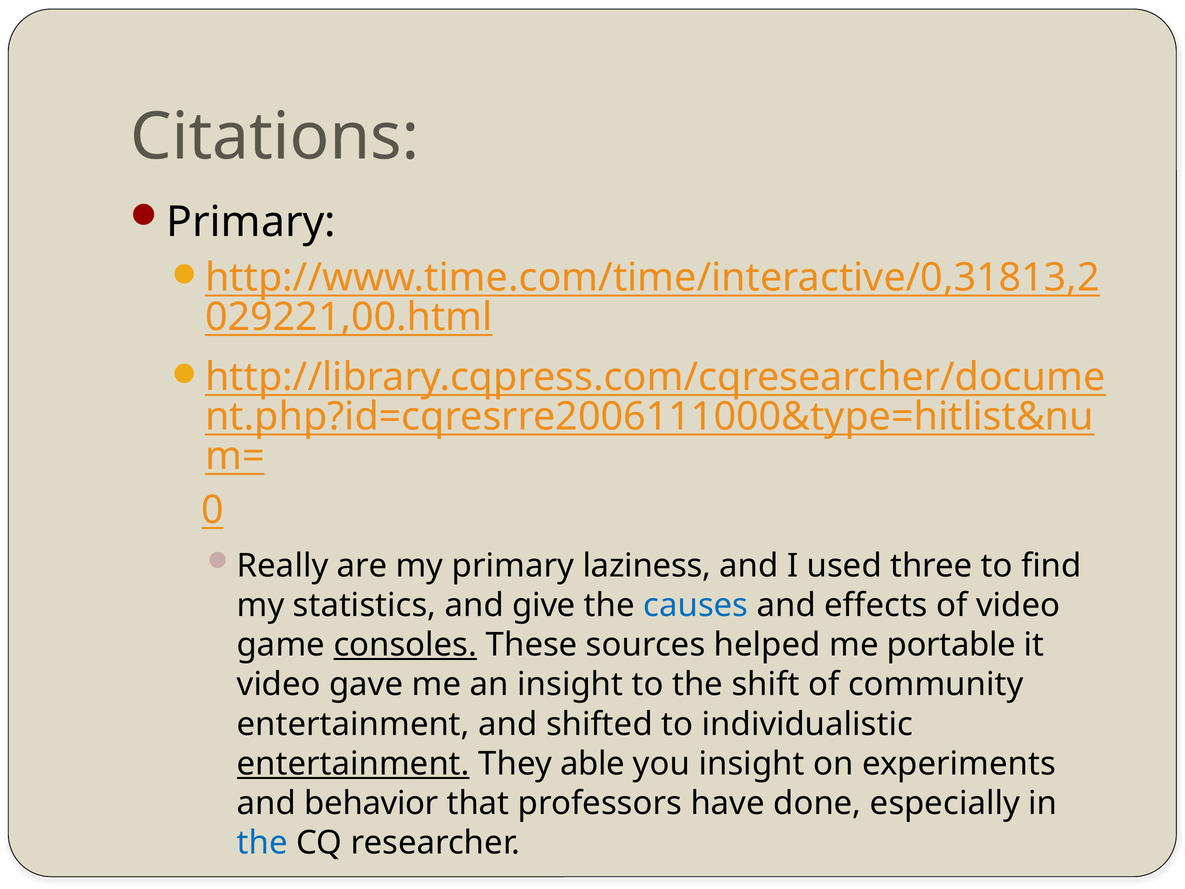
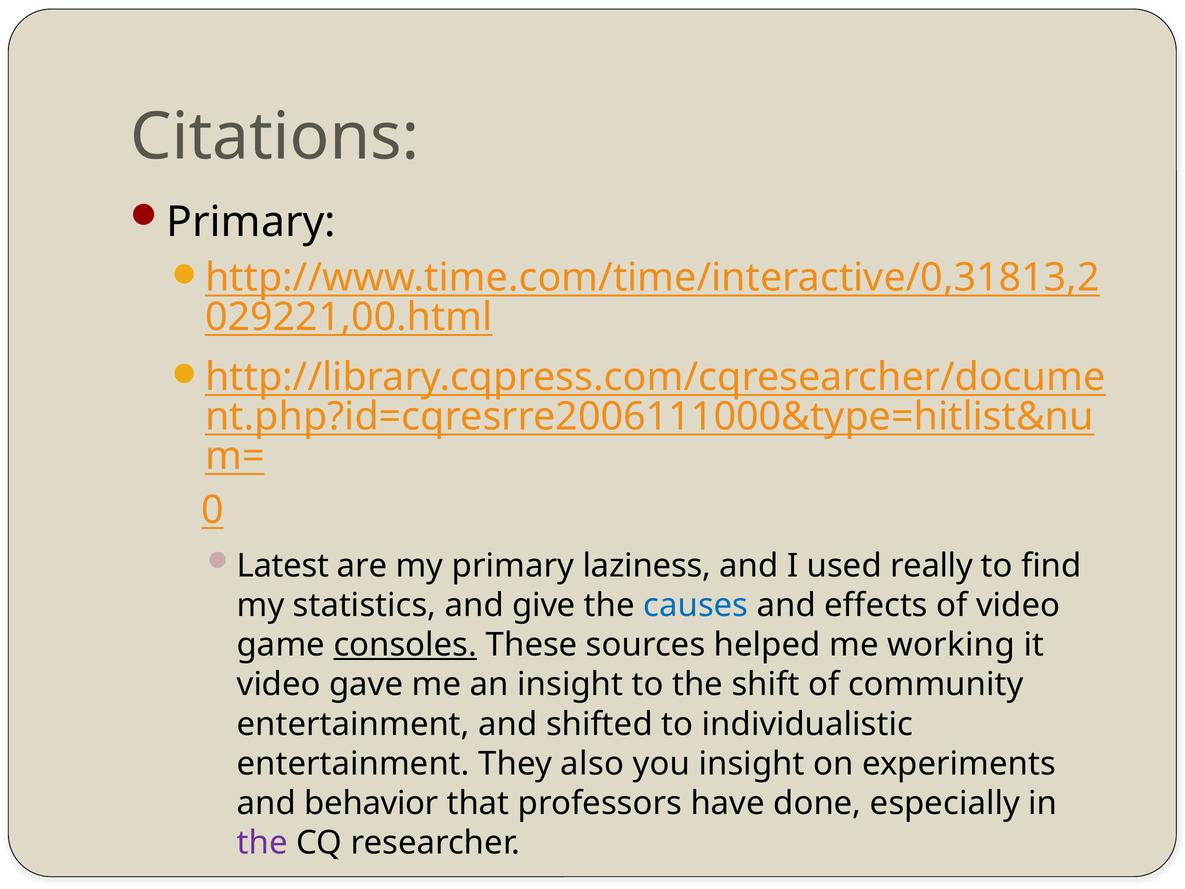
Really: Really -> Latest
three: three -> really
portable: portable -> working
entertainment at (353, 764) underline: present -> none
able: able -> also
the at (262, 843) colour: blue -> purple
